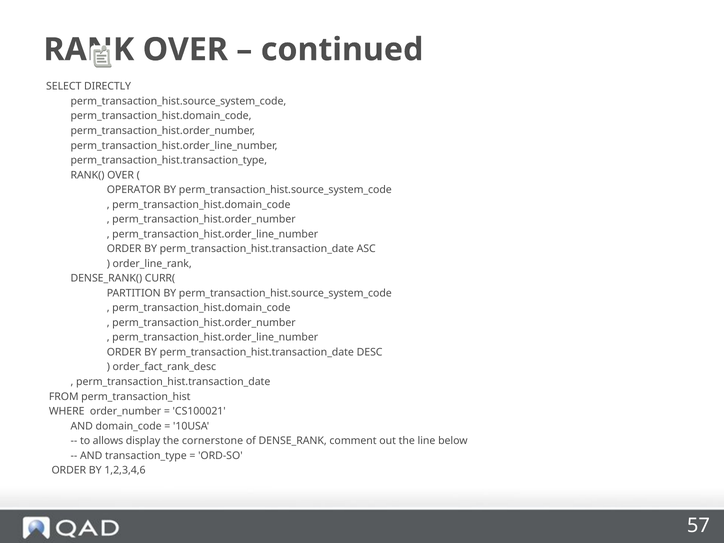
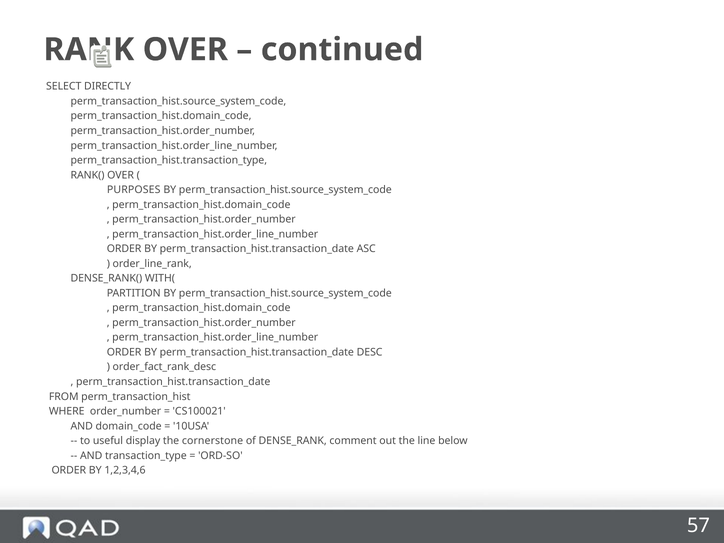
OPERATOR: OPERATOR -> PURPOSES
CURR(: CURR( -> WITH(
allows: allows -> useful
